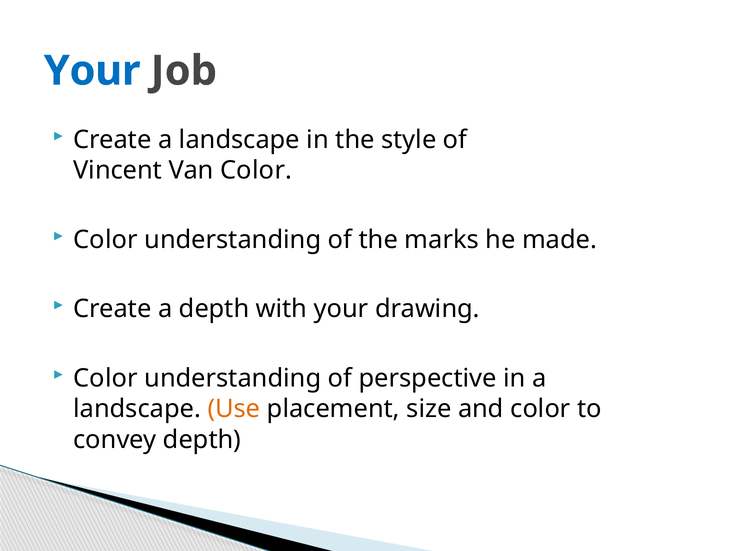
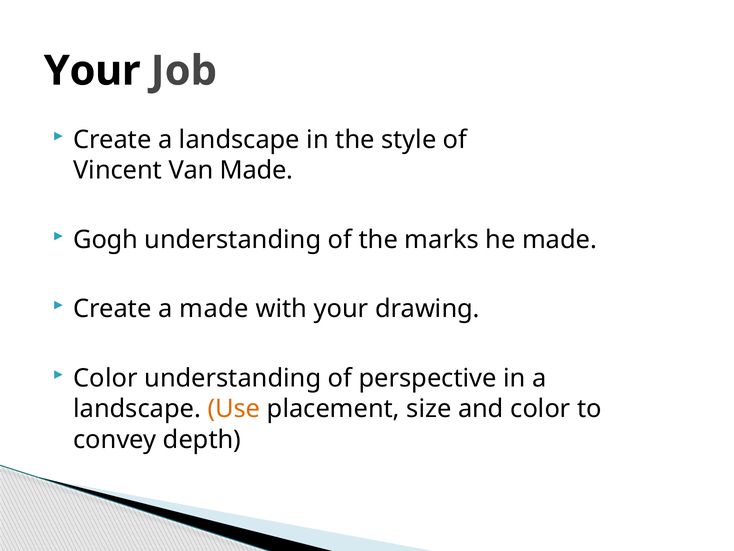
Your at (92, 71) colour: blue -> black
Van Color: Color -> Made
Color at (106, 239): Color -> Gogh
a depth: depth -> made
